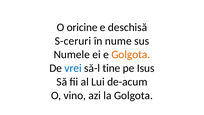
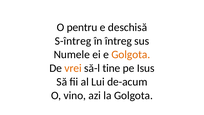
oricine: oricine -> pentru
S-ceruri: S-ceruri -> S-întreg
nume: nume -> întreg
vrei colour: blue -> orange
